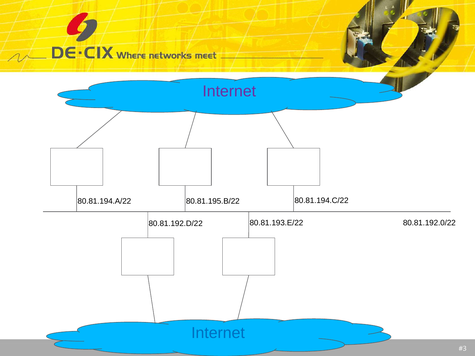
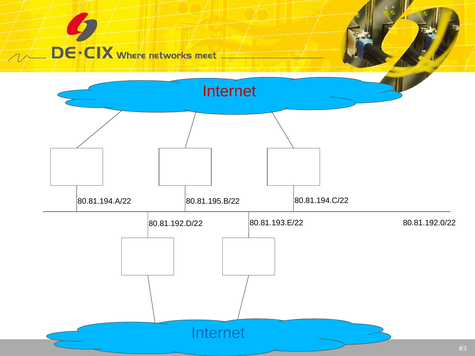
Internet at (229, 91) colour: purple -> red
